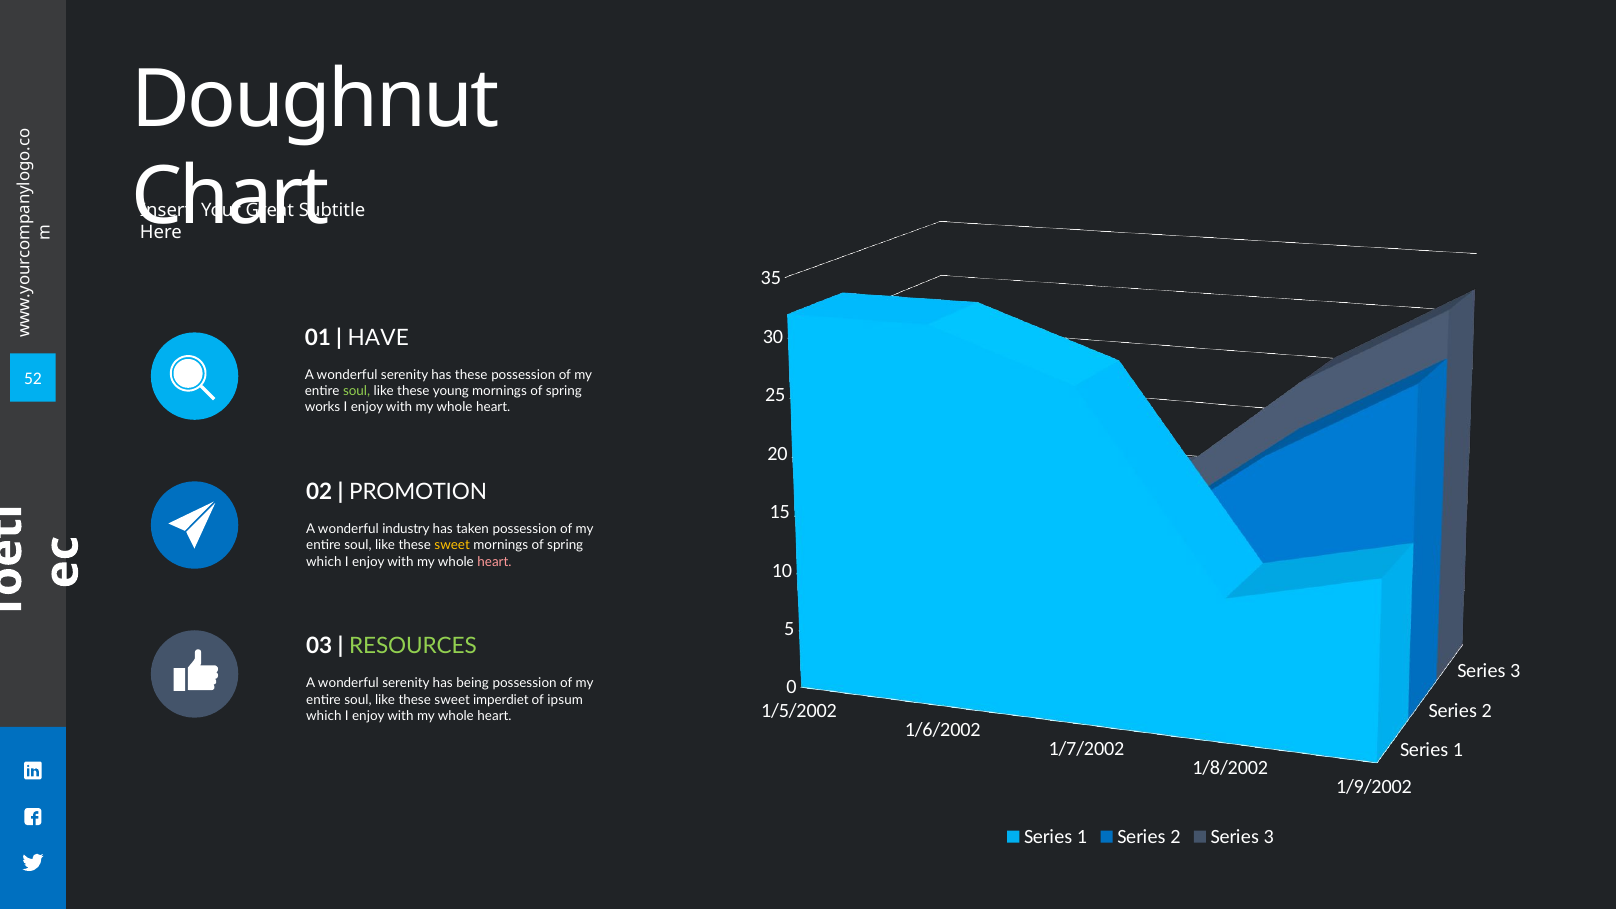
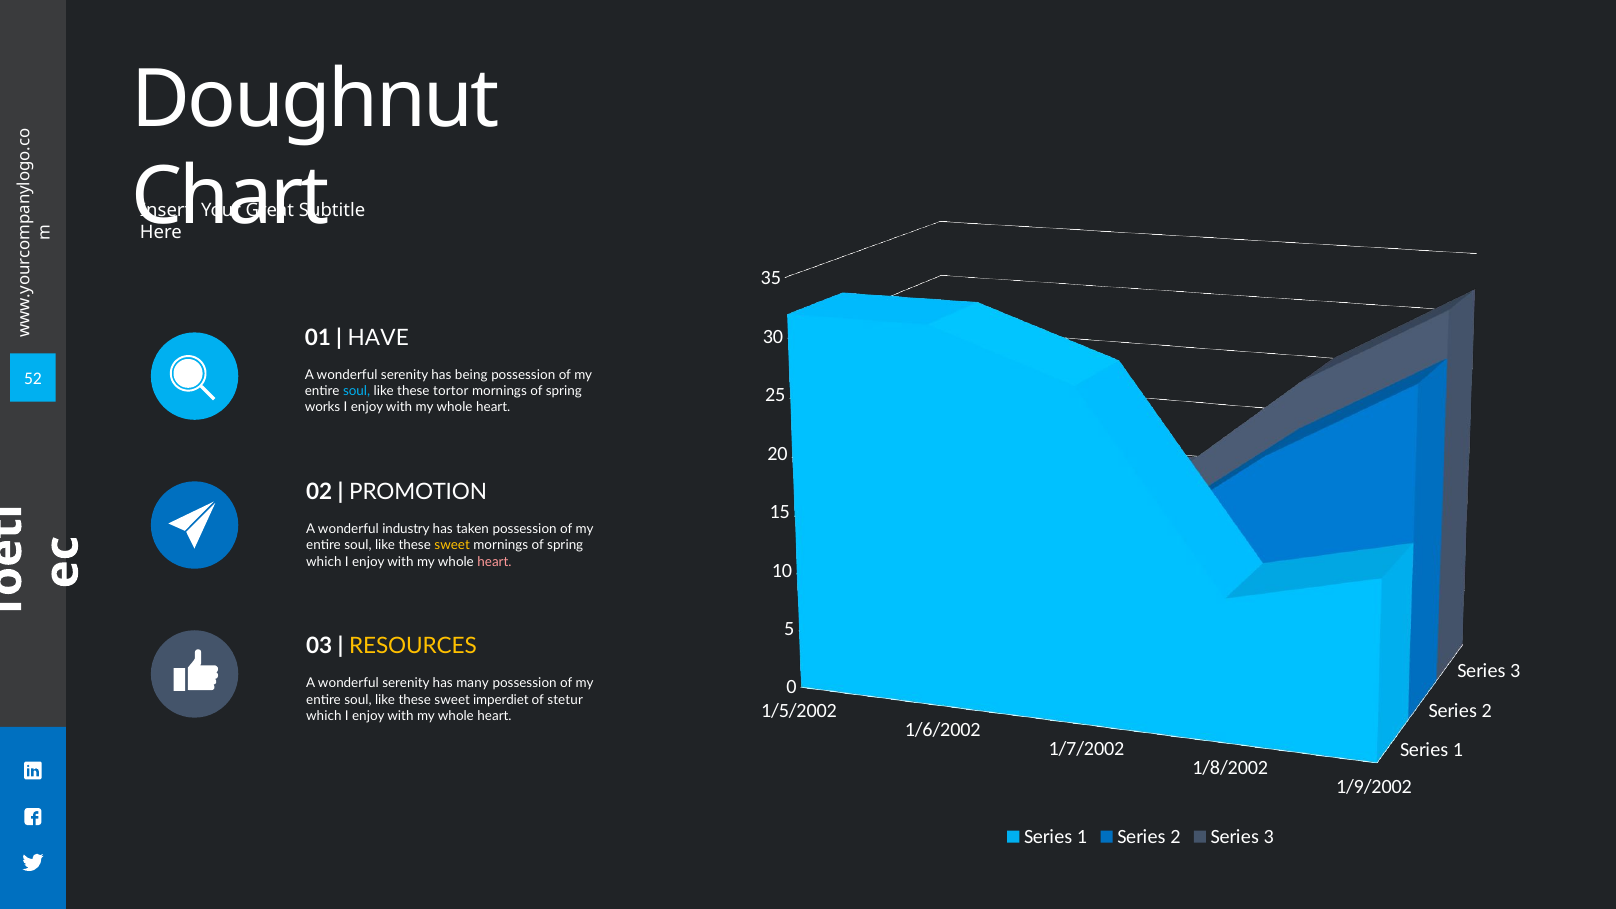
has these: these -> being
soul at (357, 391) colour: light green -> light blue
young: young -> tortor
RESOURCES colour: light green -> yellow
being: being -> many
ipsum: ipsum -> stetur
